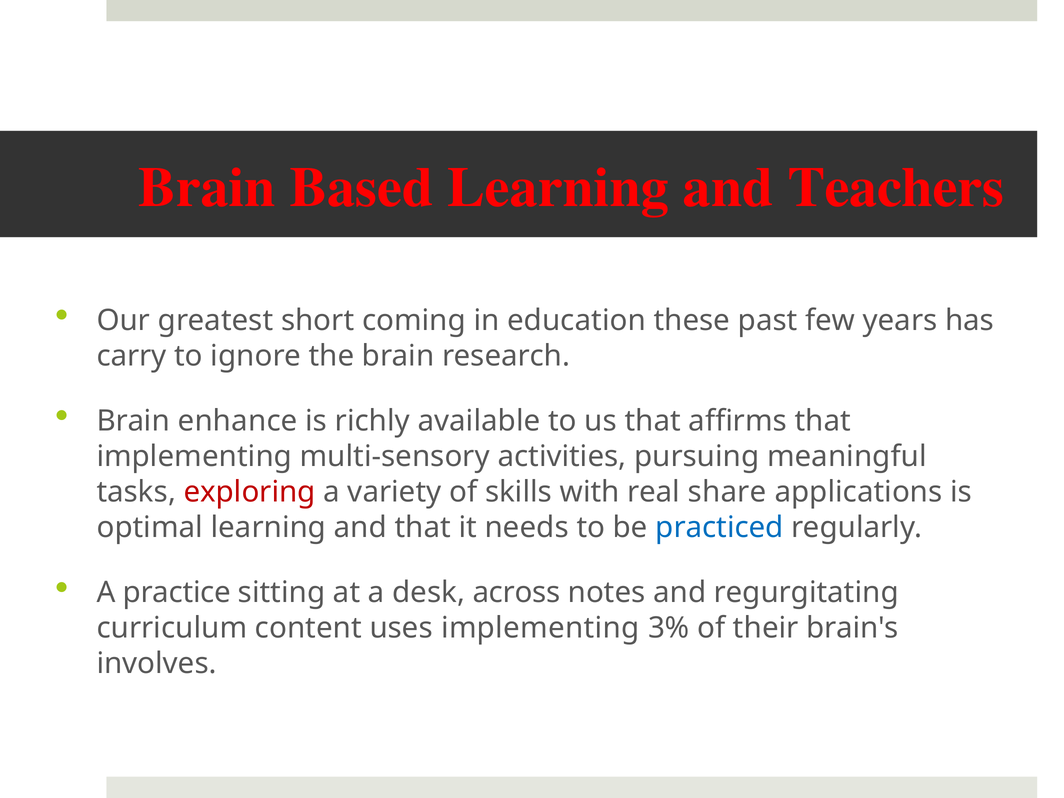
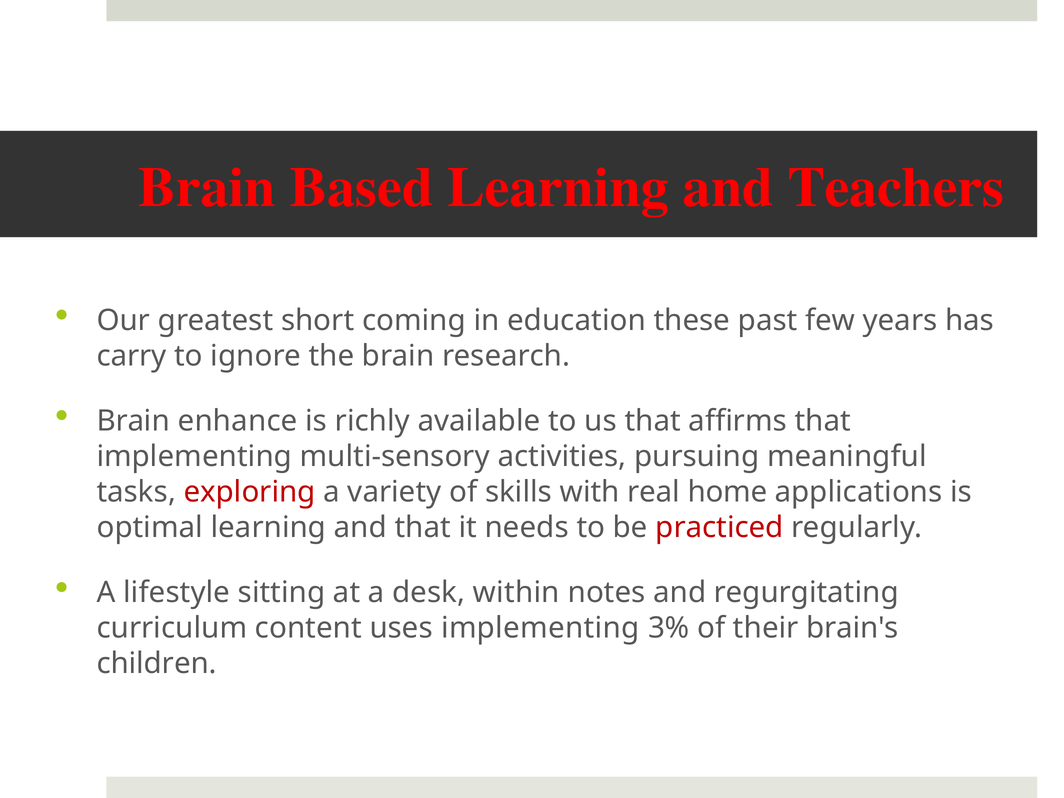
share: share -> home
practiced colour: blue -> red
practice: practice -> lifestyle
across: across -> within
involves: involves -> children
